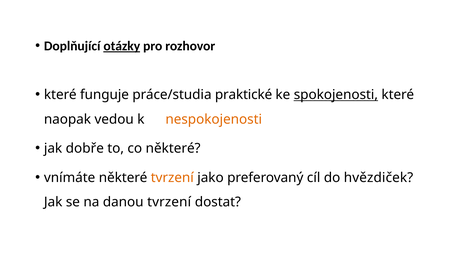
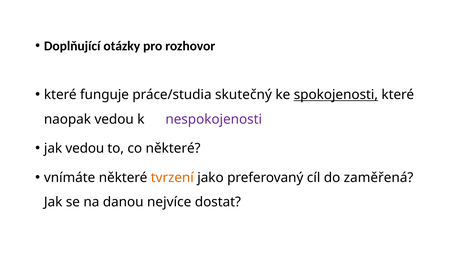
otázky underline: present -> none
praktické: praktické -> skutečný
nespokojenosti colour: orange -> purple
jak dobře: dobře -> vedou
hvězdiček: hvězdiček -> zaměřená
danou tvrzení: tvrzení -> nejvíce
